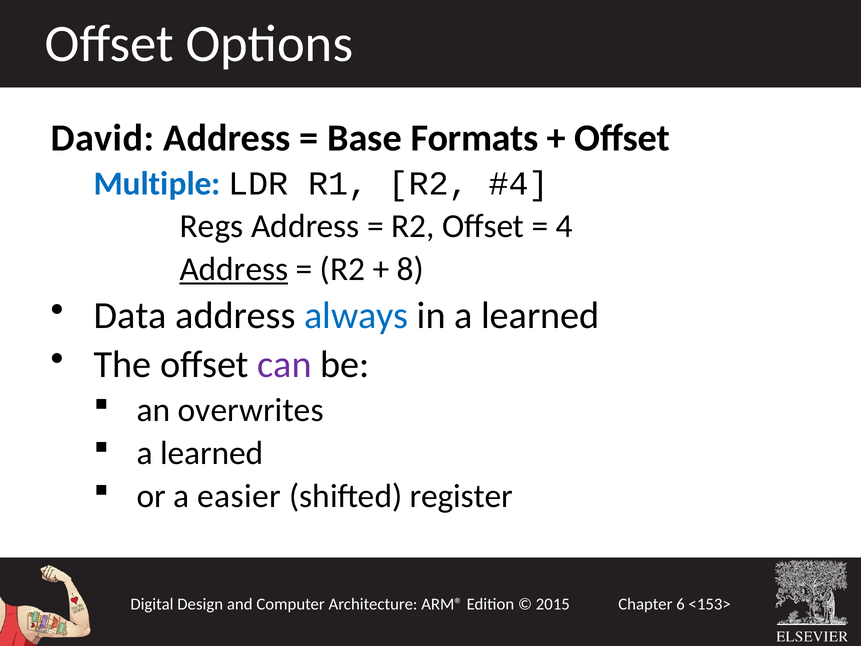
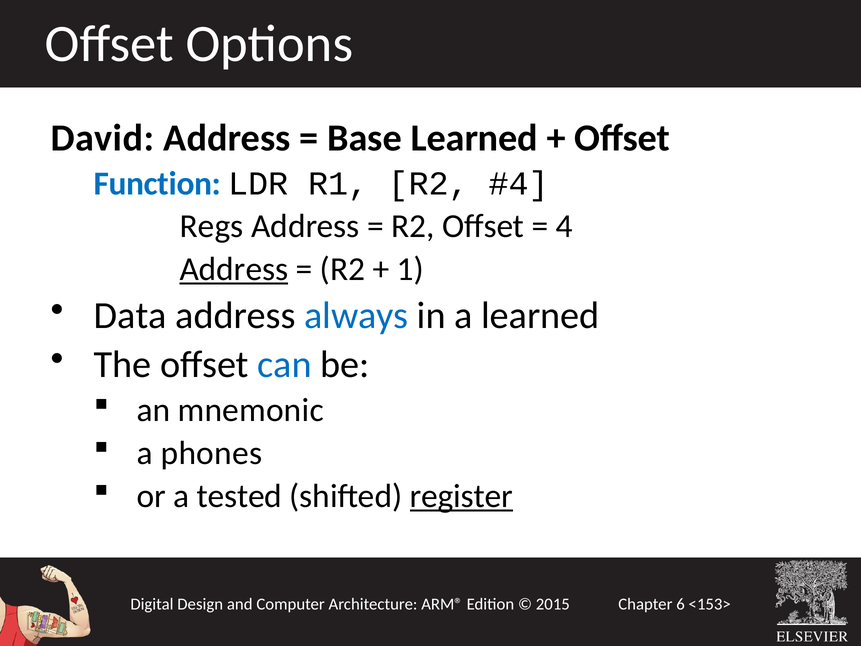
Base Formats: Formats -> Learned
Multiple: Multiple -> Function
8: 8 -> 1
can colour: purple -> blue
overwrites: overwrites -> mnemonic
learned at (212, 453): learned -> phones
easier: easier -> tested
register underline: none -> present
